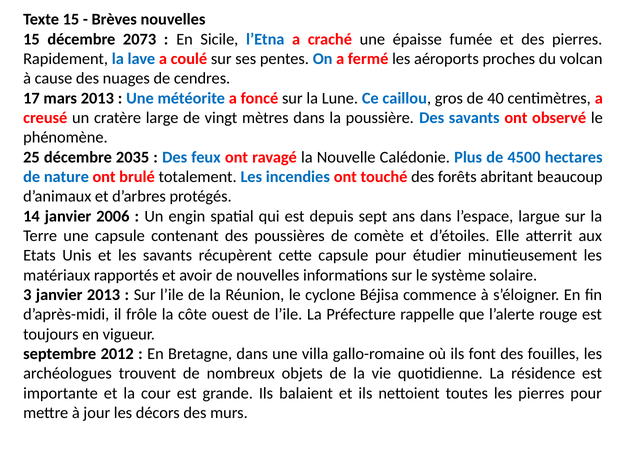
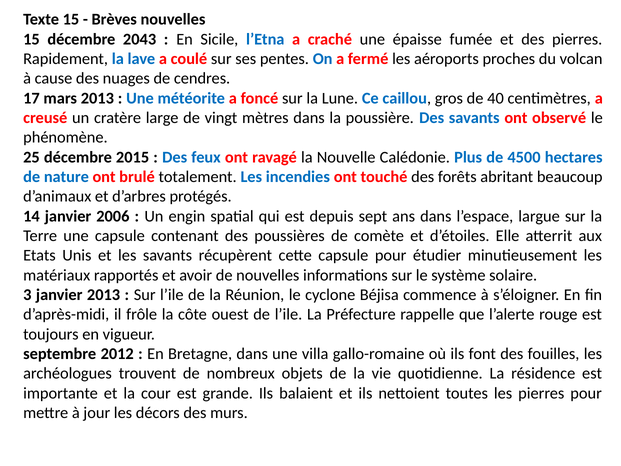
2073: 2073 -> 2043
2035: 2035 -> 2015
